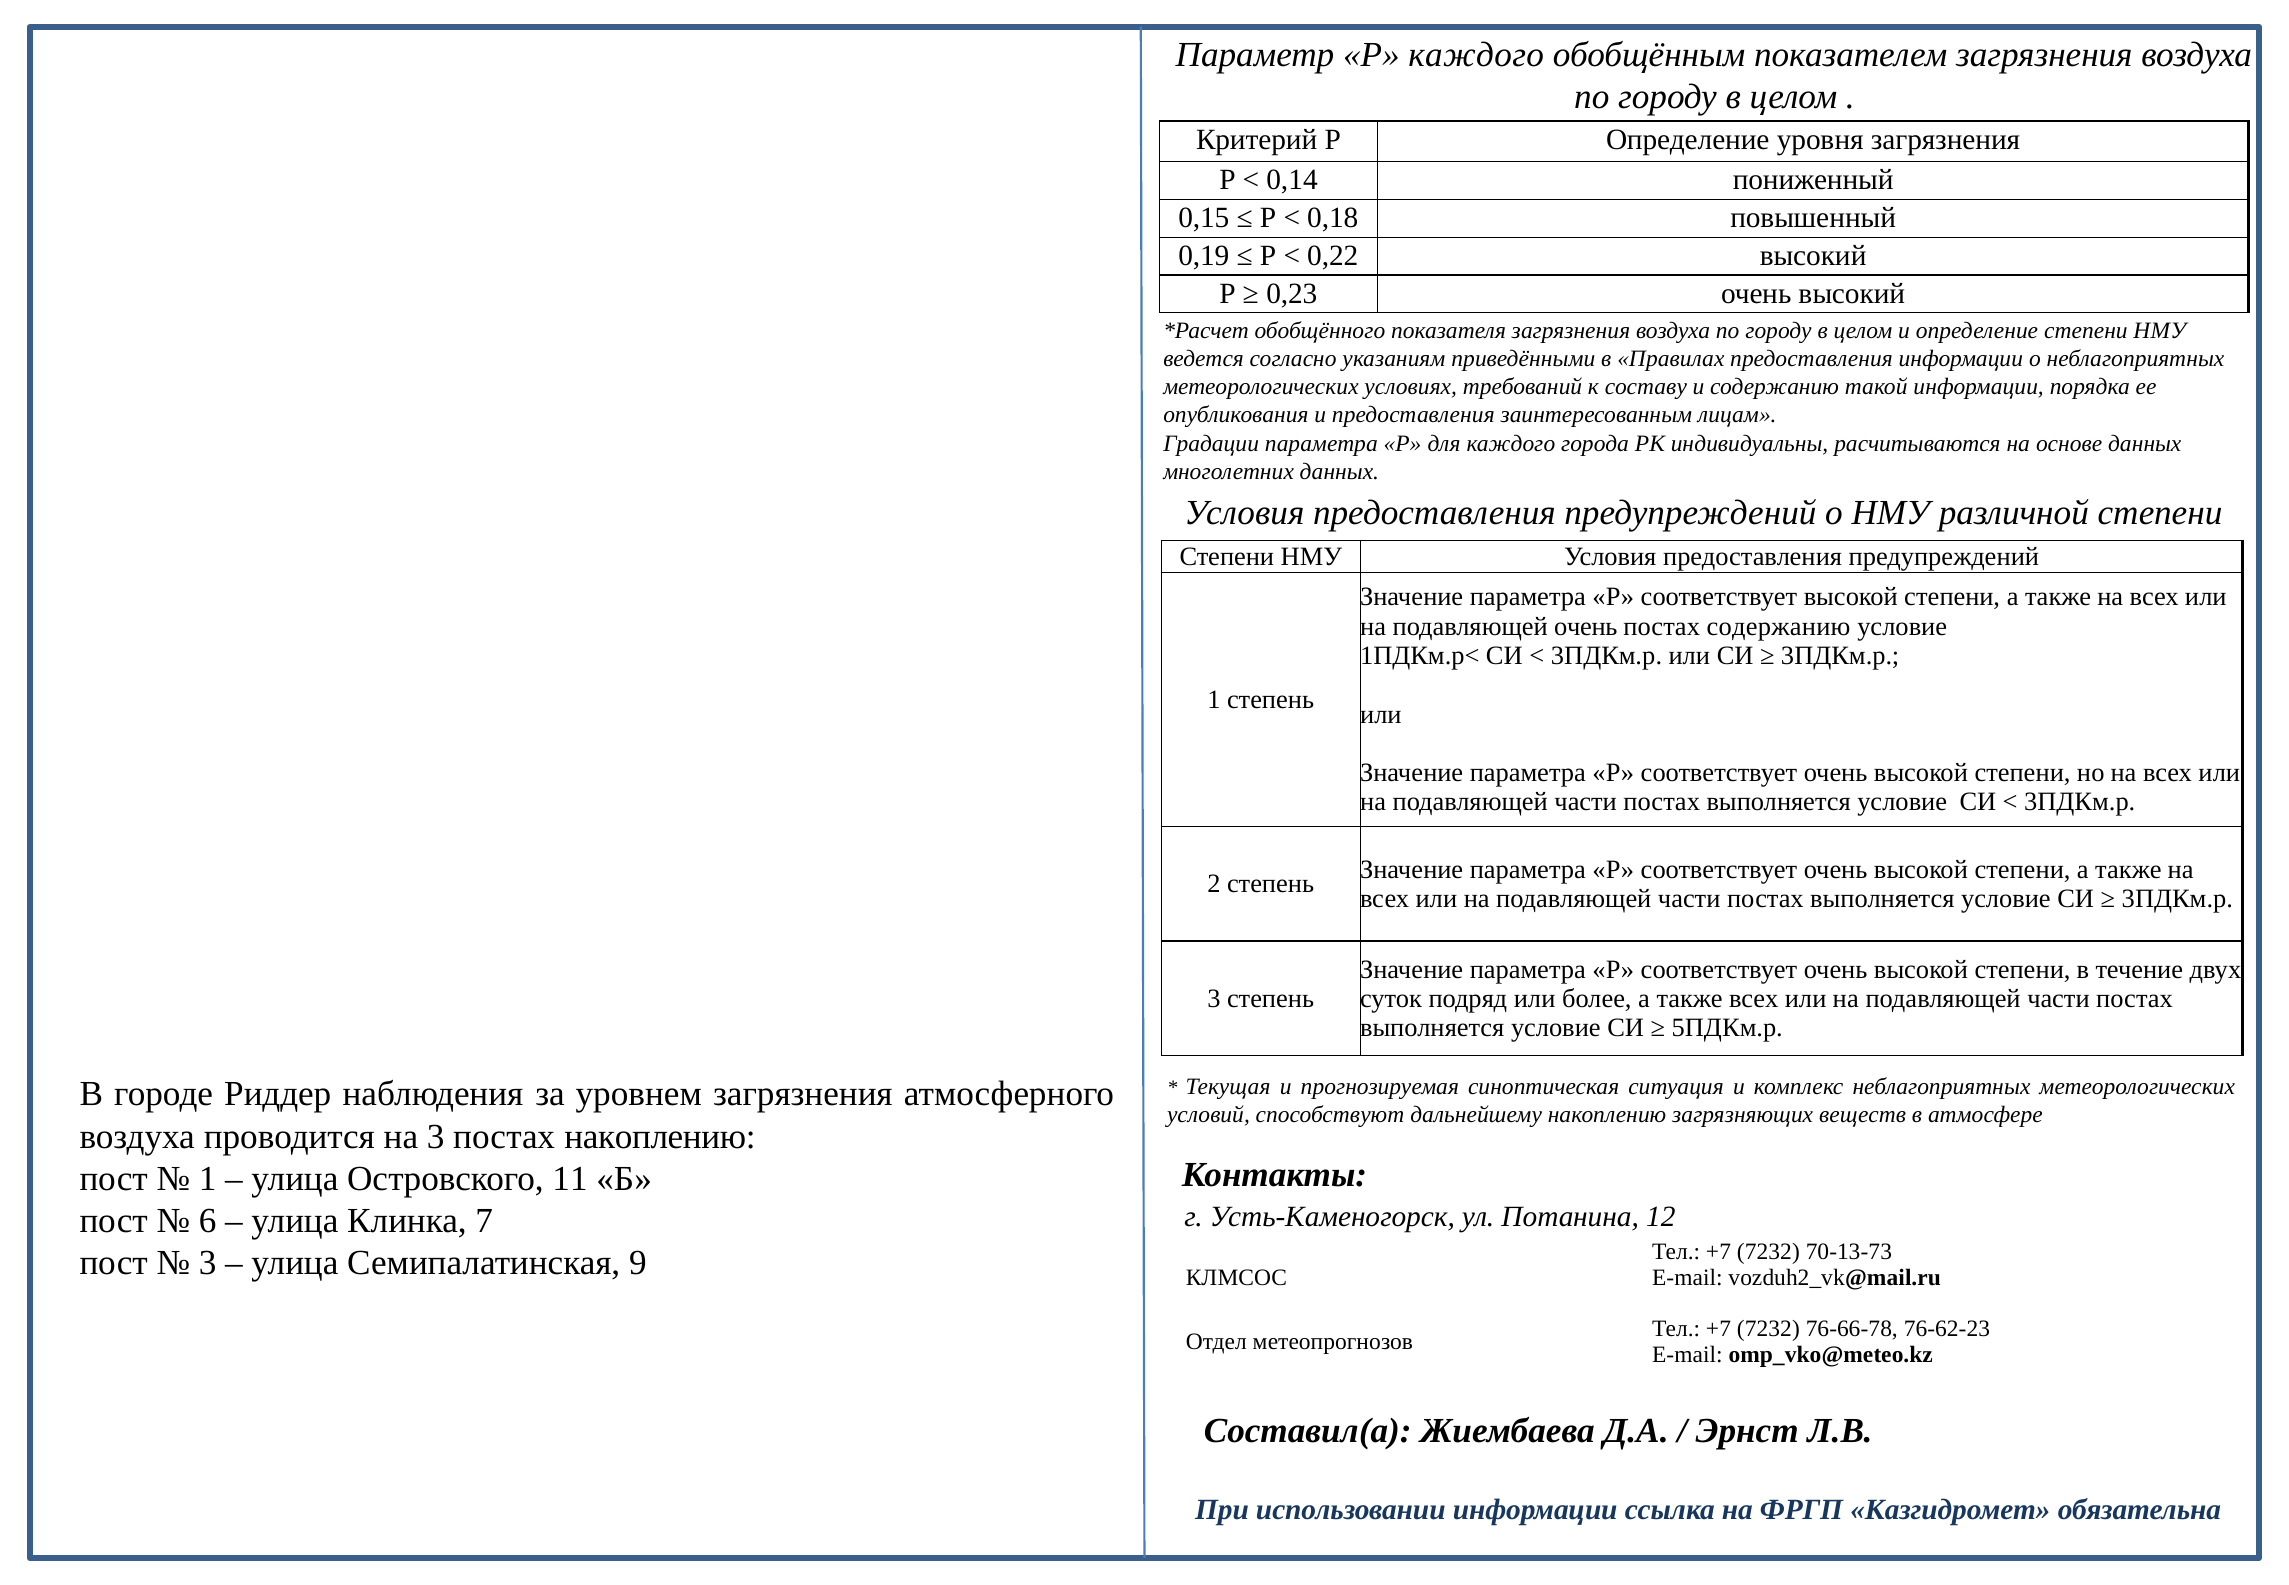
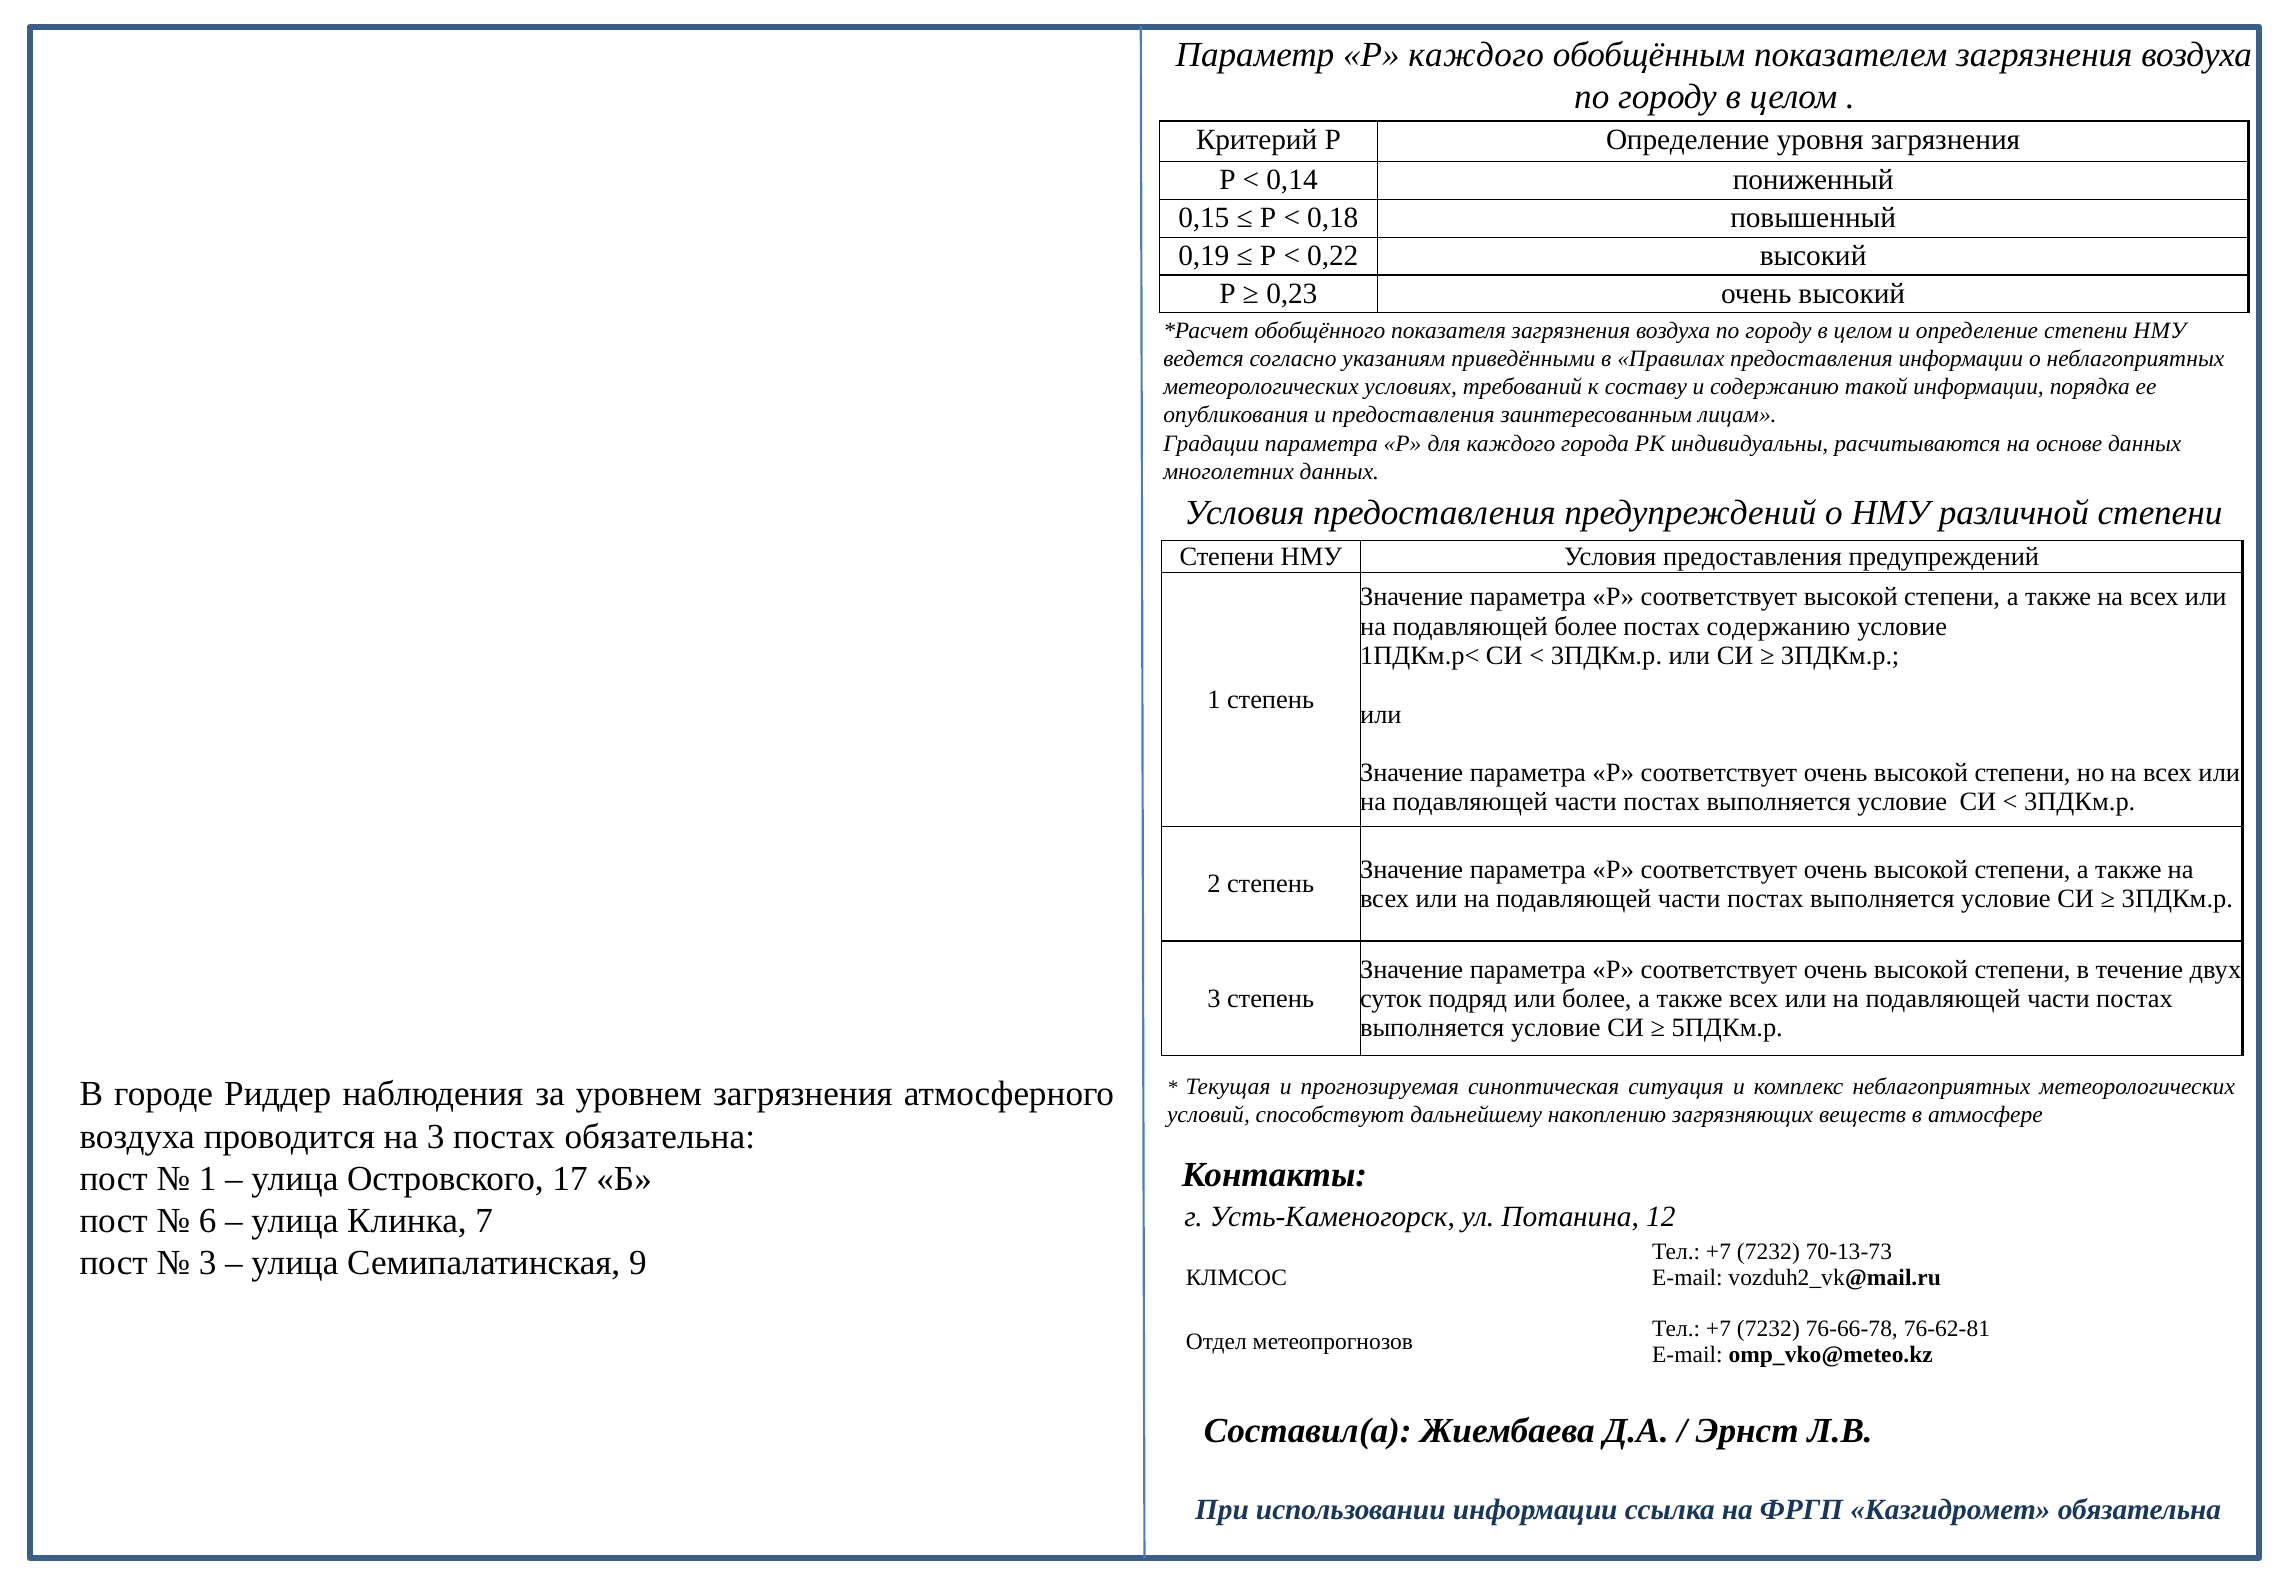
подавляющей очень: очень -> более
постах накоплению: накоплению -> обязательна
11: 11 -> 17
76-62-23: 76-62-23 -> 76-62-81
